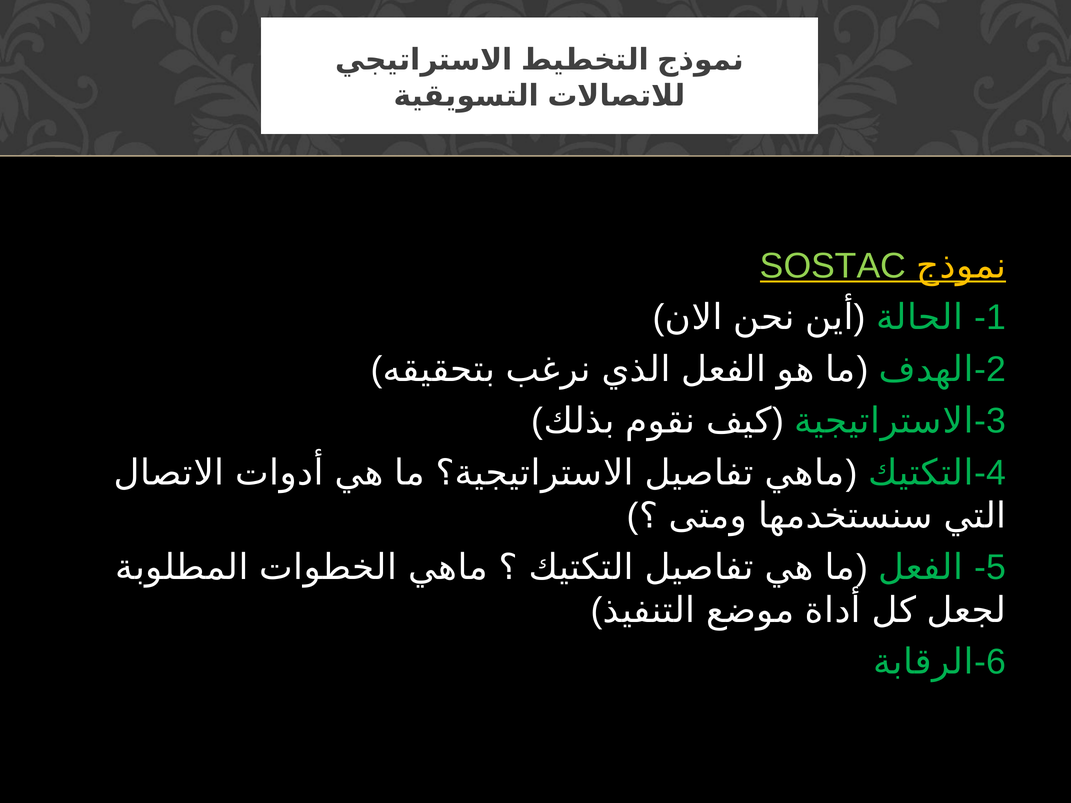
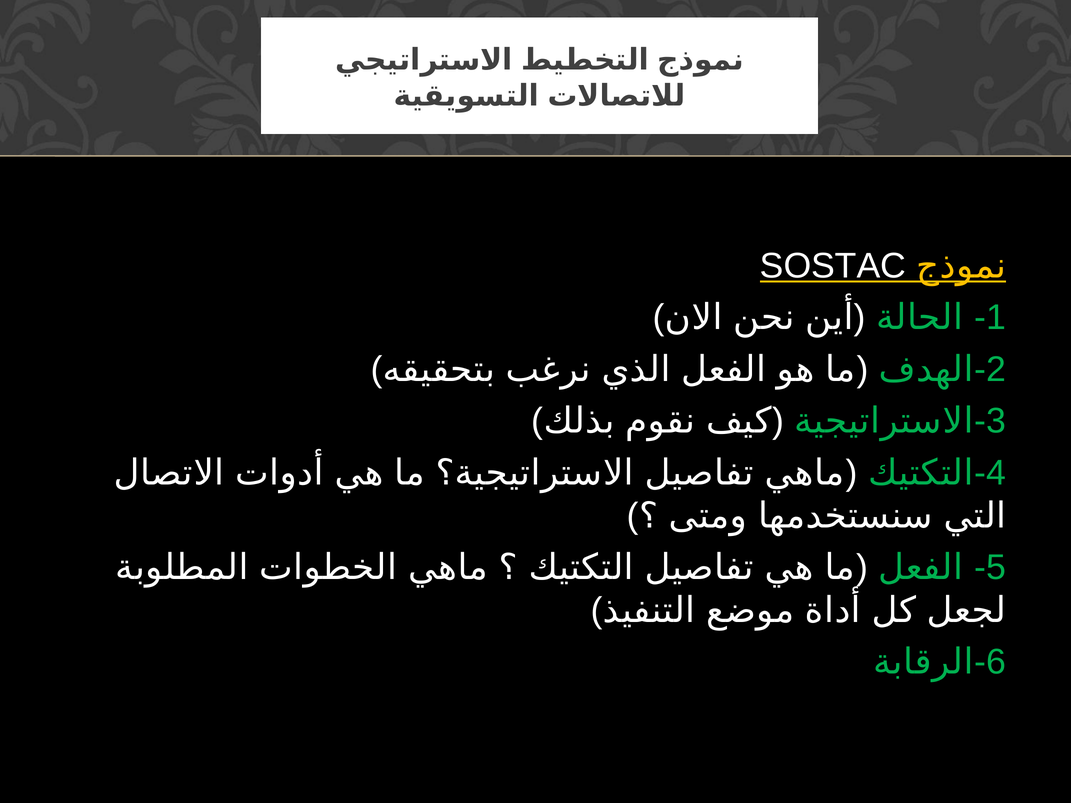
SOSTAC colour: light green -> white
